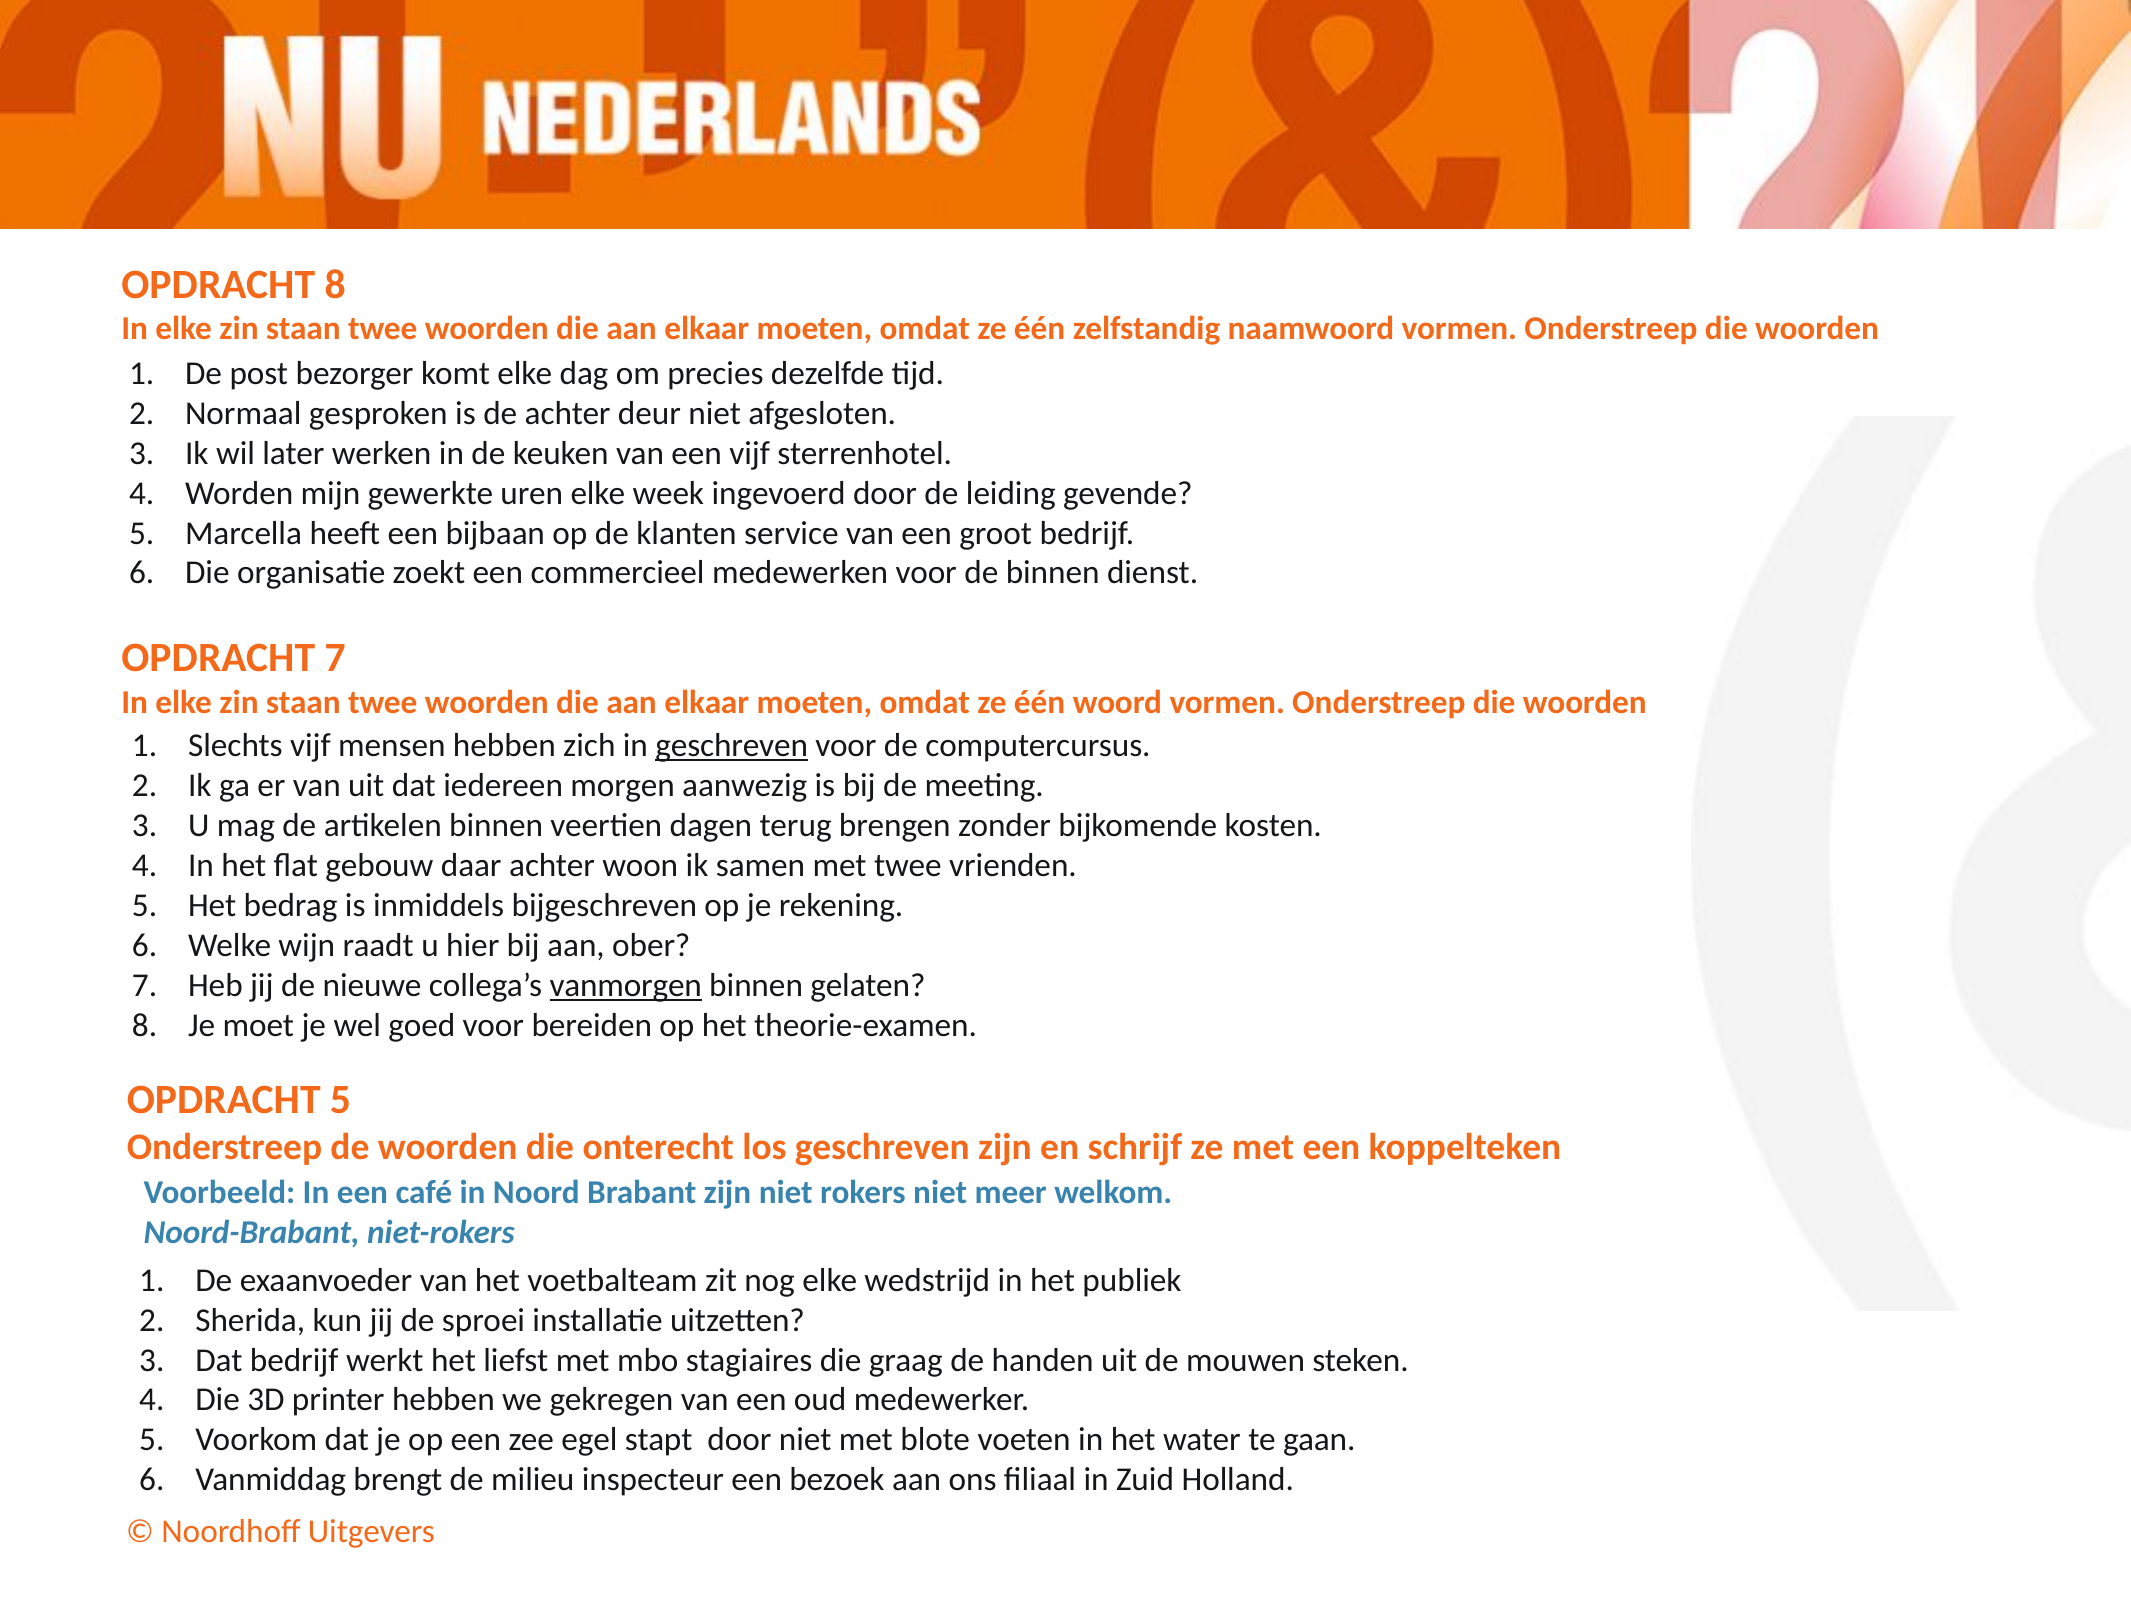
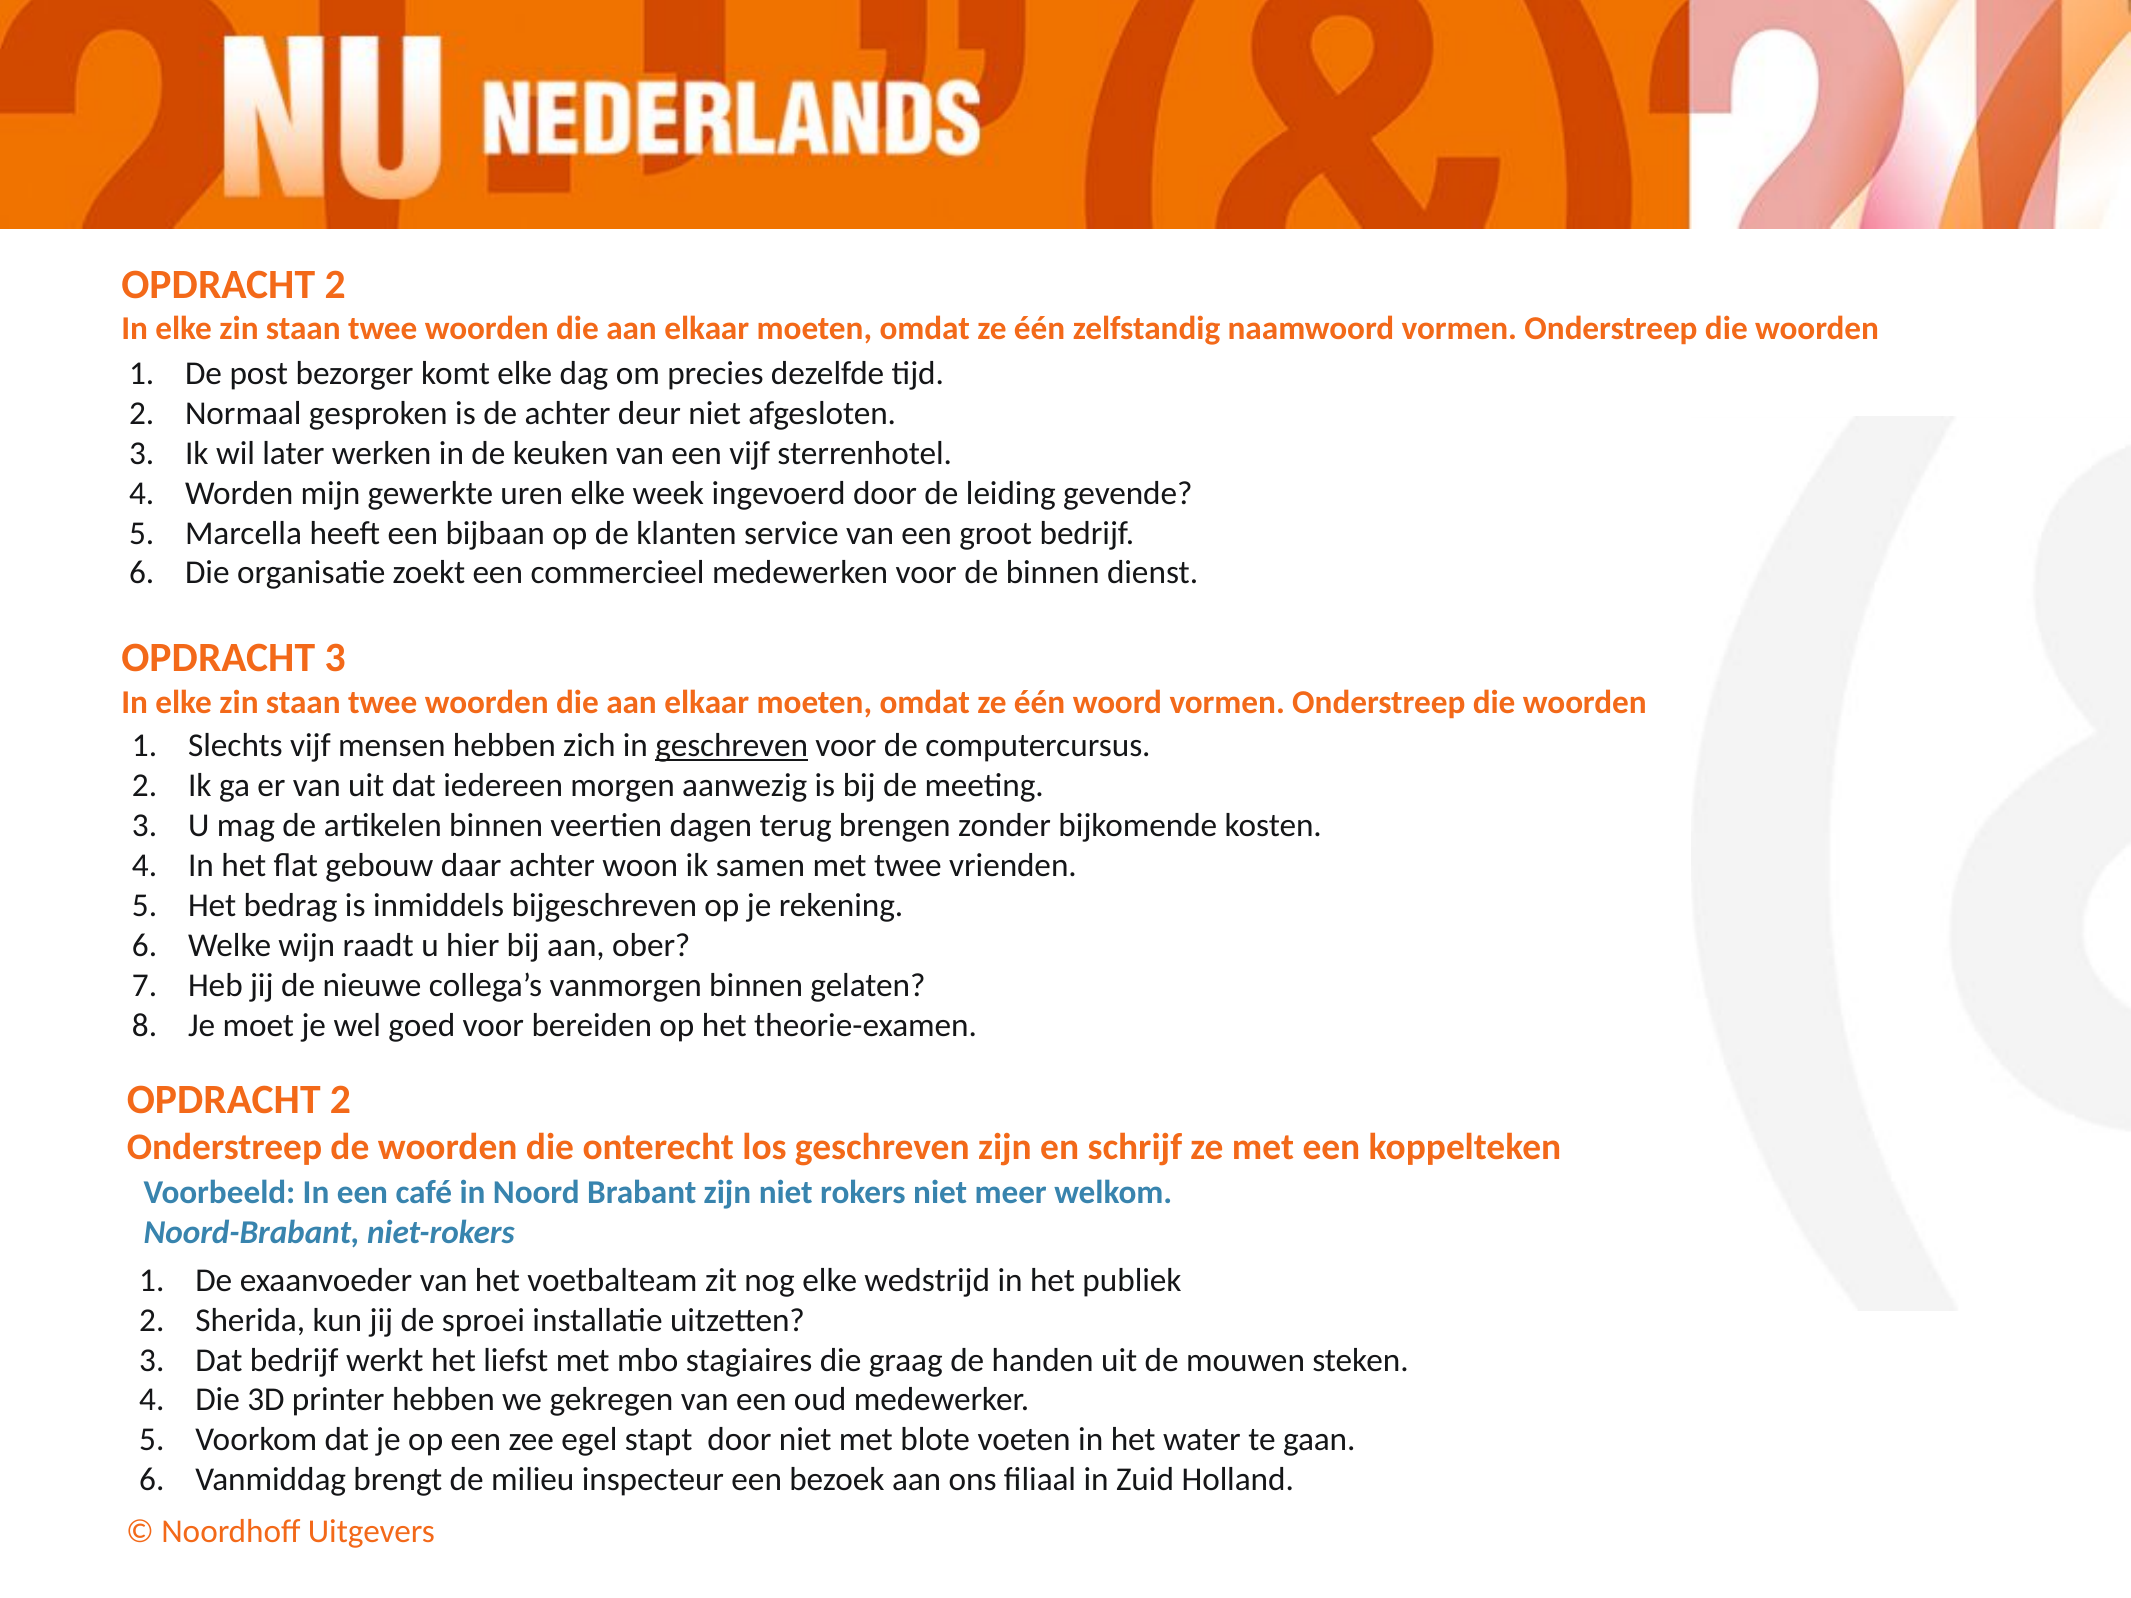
8 at (335, 284): 8 -> 2
OPDRACHT 7: 7 -> 3
vanmorgen underline: present -> none
5 at (341, 1100): 5 -> 2
